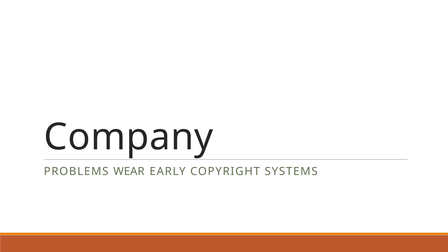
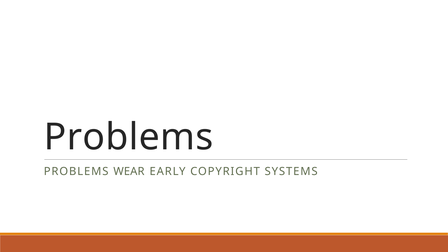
Company at (129, 137): Company -> Problems
